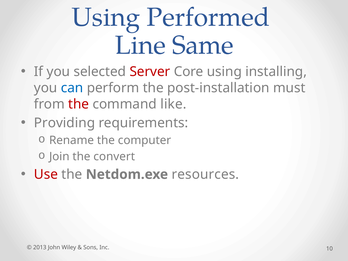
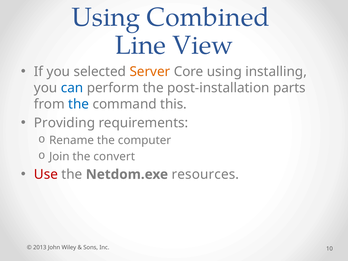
Performed: Performed -> Combined
Same: Same -> View
Server colour: red -> orange
must: must -> parts
the at (79, 104) colour: red -> blue
like: like -> this
